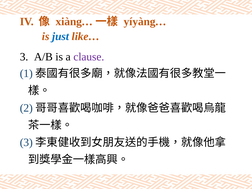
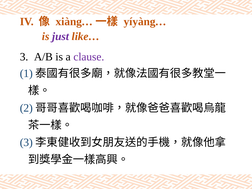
just colour: blue -> purple
